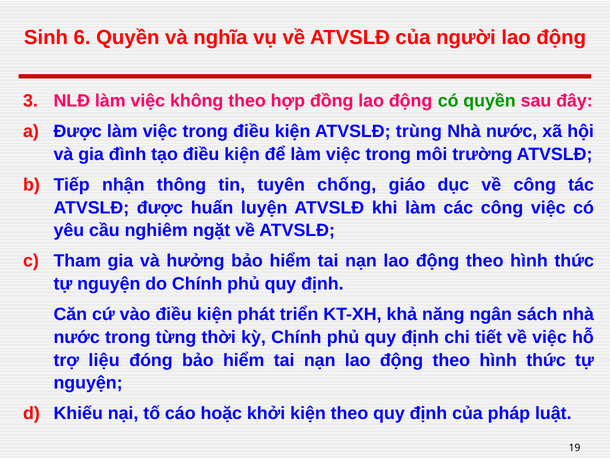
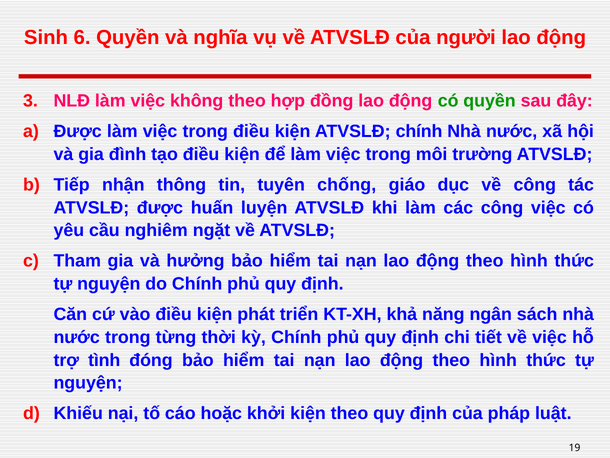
ATVSLĐ trùng: trùng -> chính
liệu: liệu -> tình
